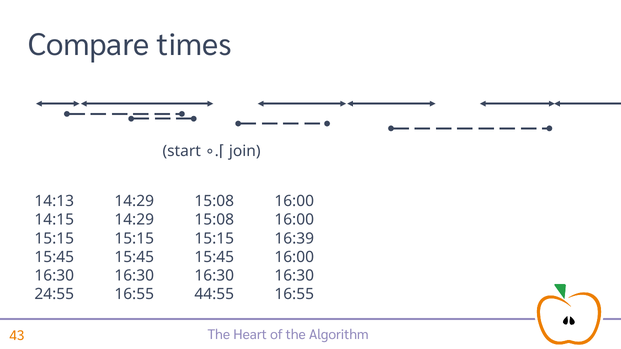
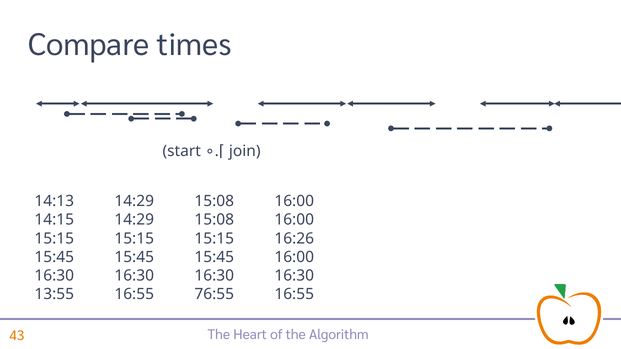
16:39: 16:39 -> 16:26
24:55: 24:55 -> 13:55
44:55: 44:55 -> 76:55
